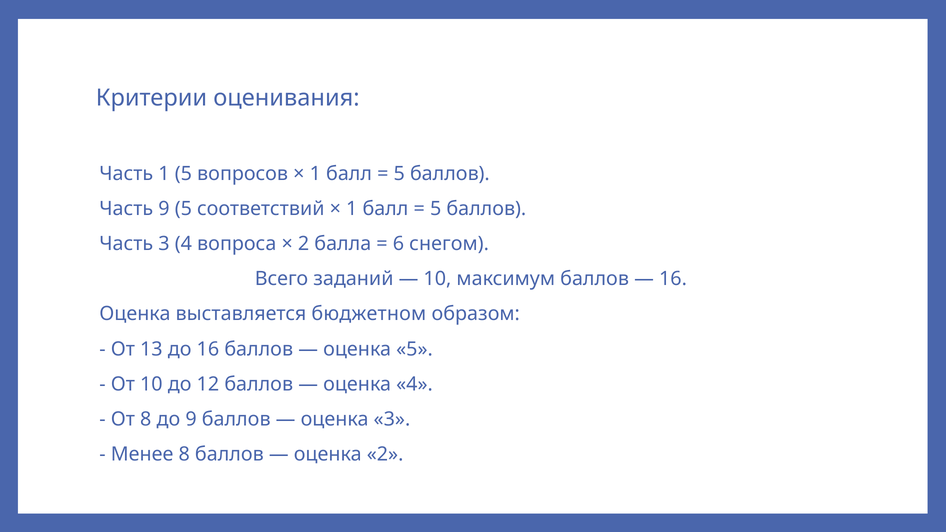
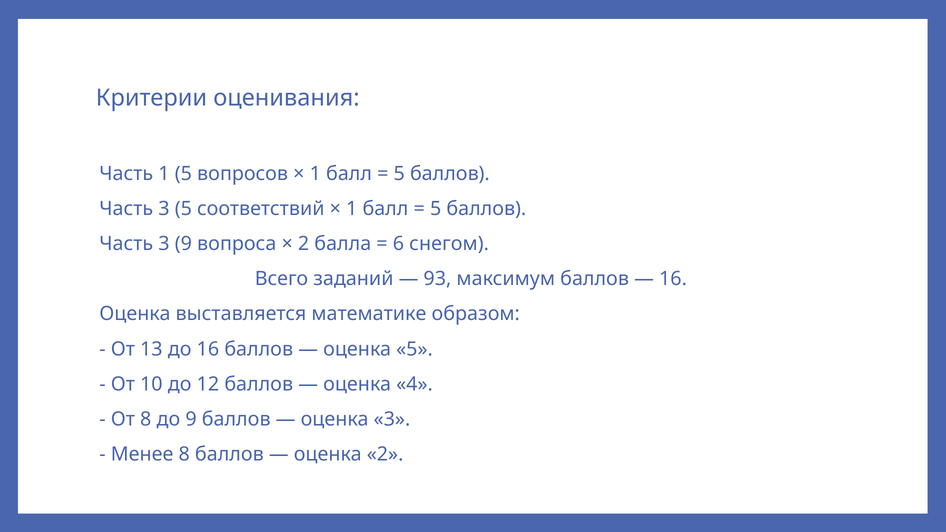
9 at (164, 209): 9 -> 3
3 4: 4 -> 9
10 at (437, 279): 10 -> 93
бюджетном: бюджетном -> математике
